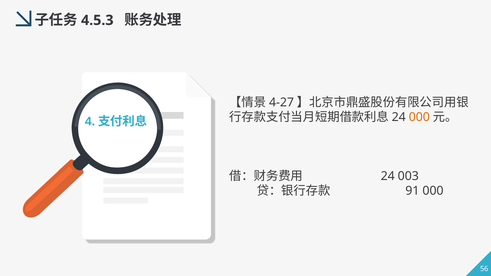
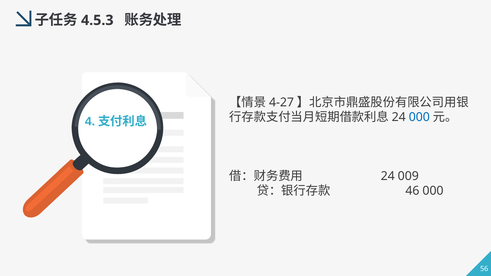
000 at (419, 117) colour: orange -> blue
003: 003 -> 009
91: 91 -> 46
